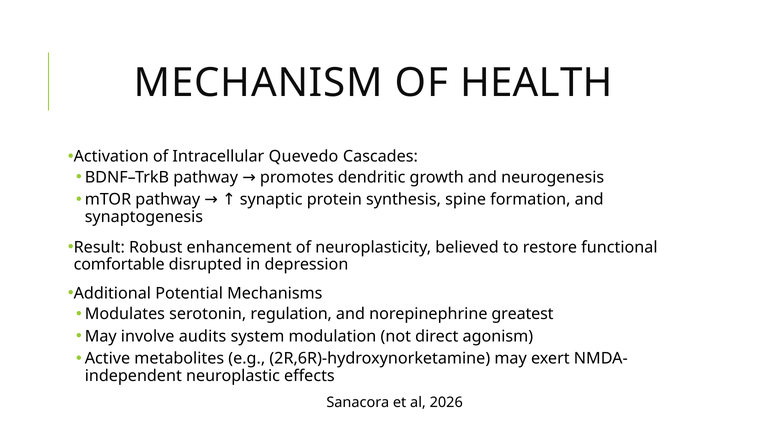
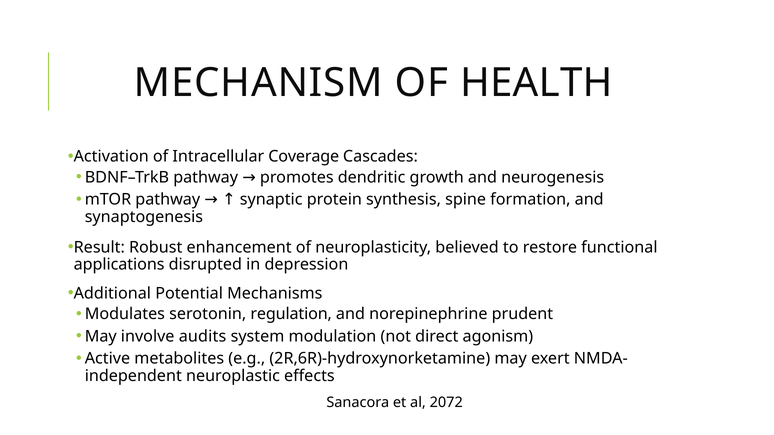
Quevedo: Quevedo -> Coverage
comfortable: comfortable -> applications
greatest: greatest -> prudent
2026: 2026 -> 2072
